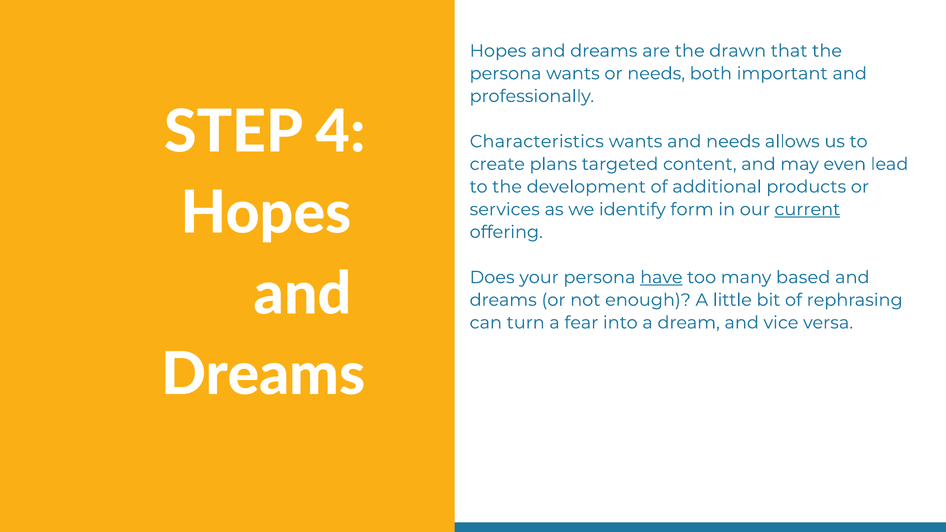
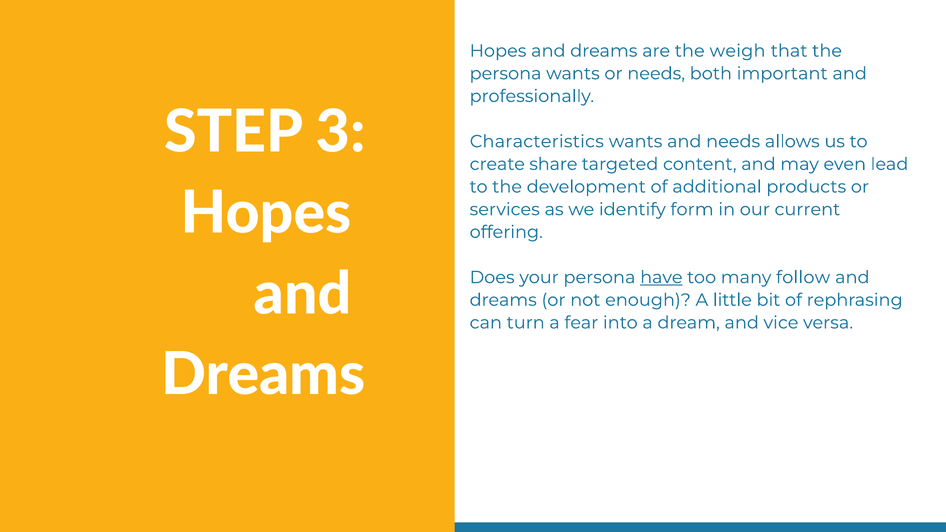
drawn: drawn -> weigh
4: 4 -> 3
plans: plans -> share
current underline: present -> none
based: based -> follow
